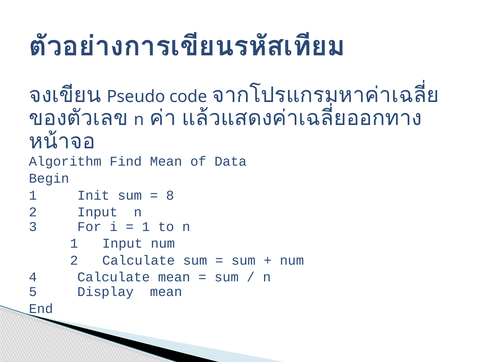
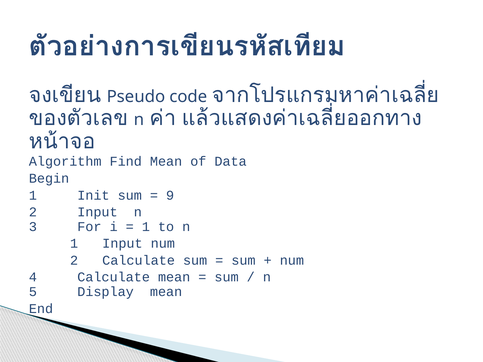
8: 8 -> 9
